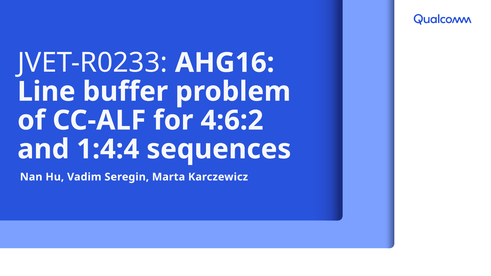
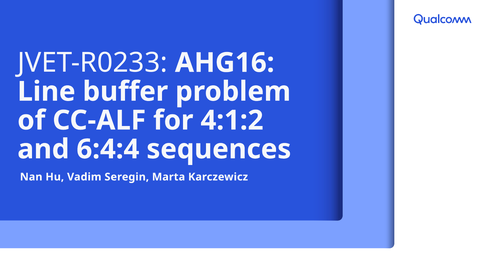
4:6:2: 4:6:2 -> 4:1:2
1:4:4: 1:4:4 -> 6:4:4
